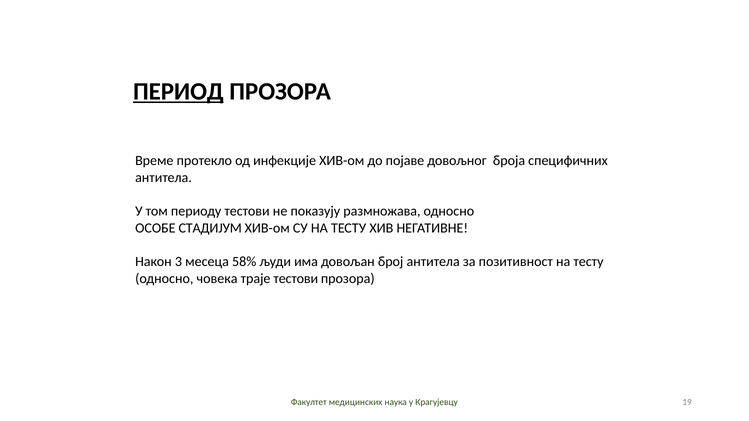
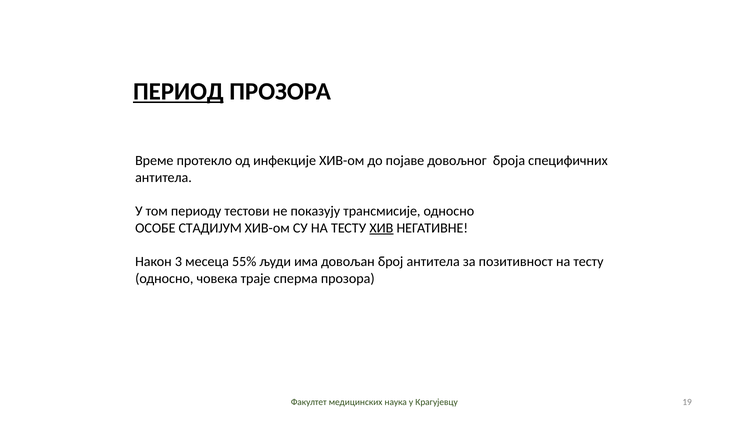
размножава: размножава -> трансмисије
ХИВ underline: none -> present
58%: 58% -> 55%
траје тестови: тестови -> сперма
